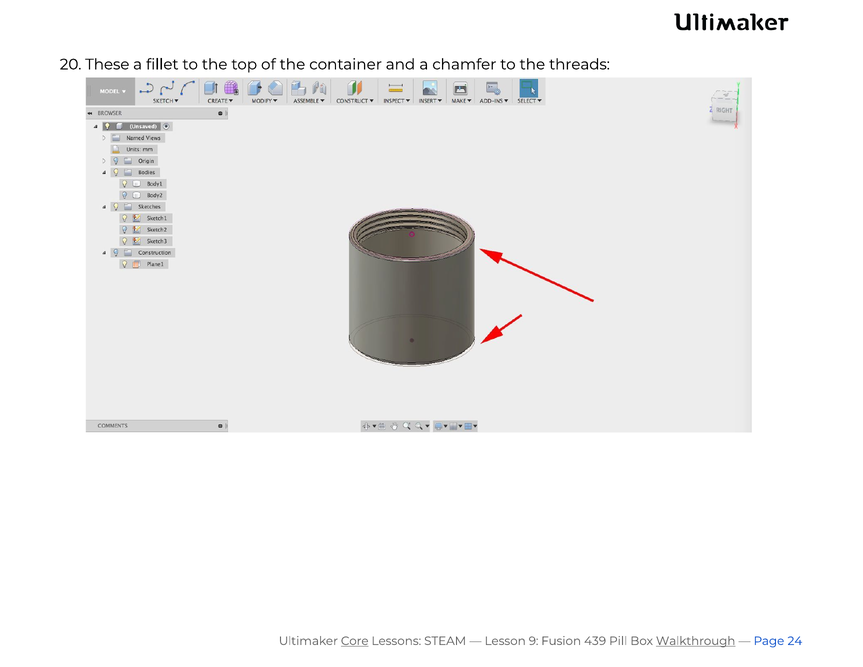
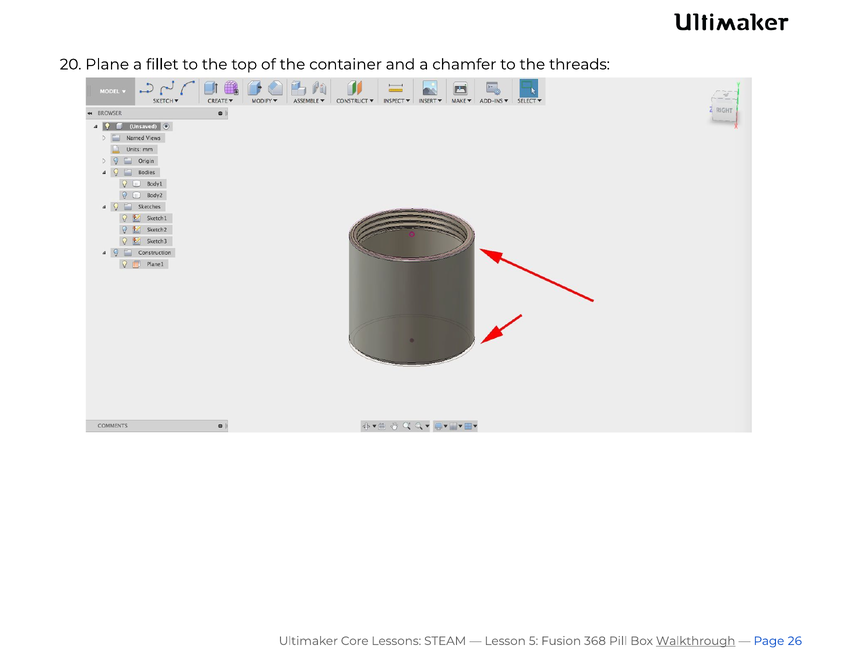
These: These -> Plane
Core underline: present -> none
9: 9 -> 5
439: 439 -> 368
24: 24 -> 26
